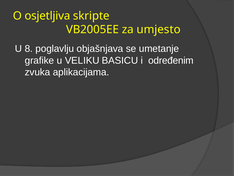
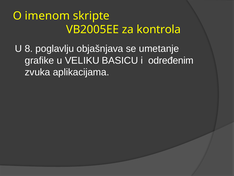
osjetljiva: osjetljiva -> imenom
umjesto: umjesto -> kontrola
